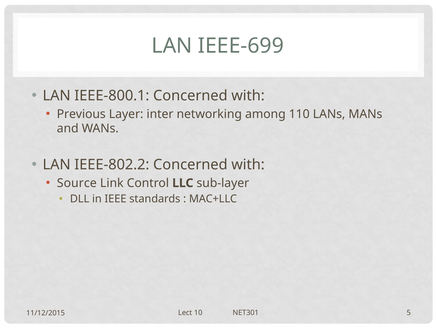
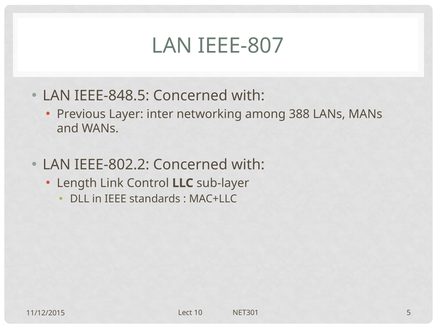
IEEE-699: IEEE-699 -> IEEE-807
IEEE-800.1: IEEE-800.1 -> IEEE-848.5
110: 110 -> 388
Source: Source -> Length
